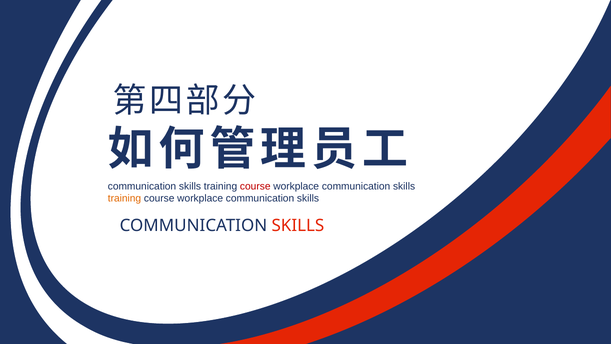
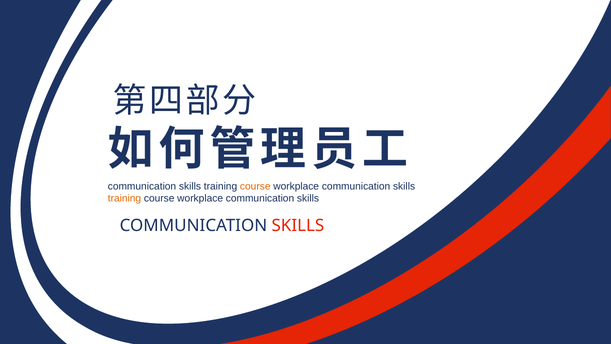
course at (255, 186) colour: red -> orange
